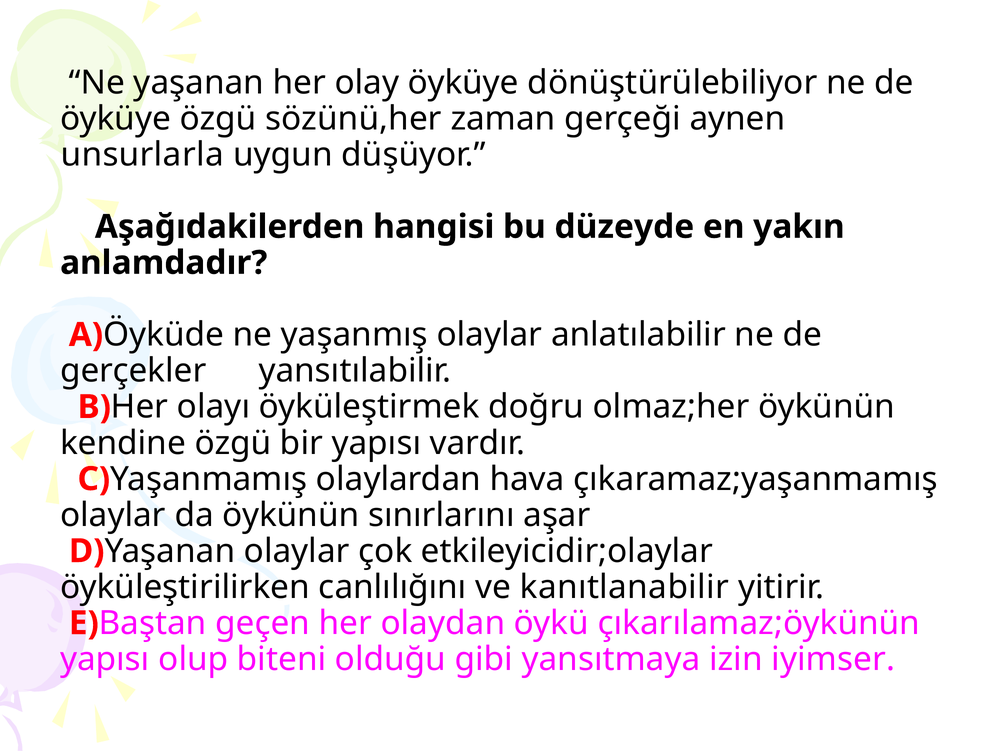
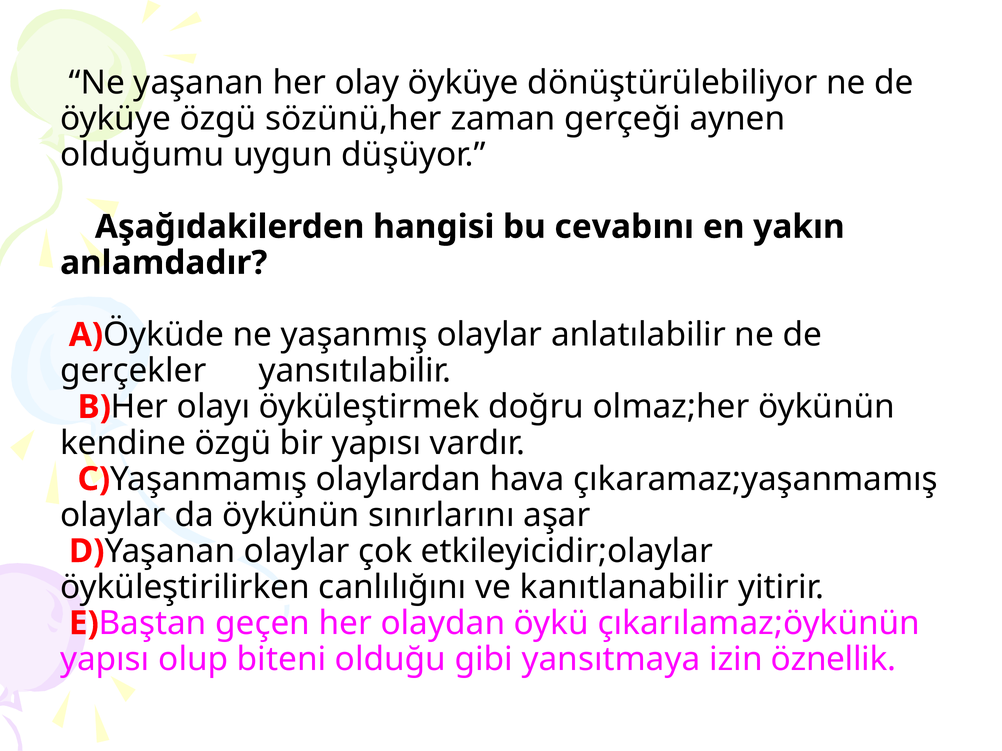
unsurlarla: unsurlarla -> olduğumu
düzeyde: düzeyde -> cevabını
iyimser: iyimser -> öznellik
